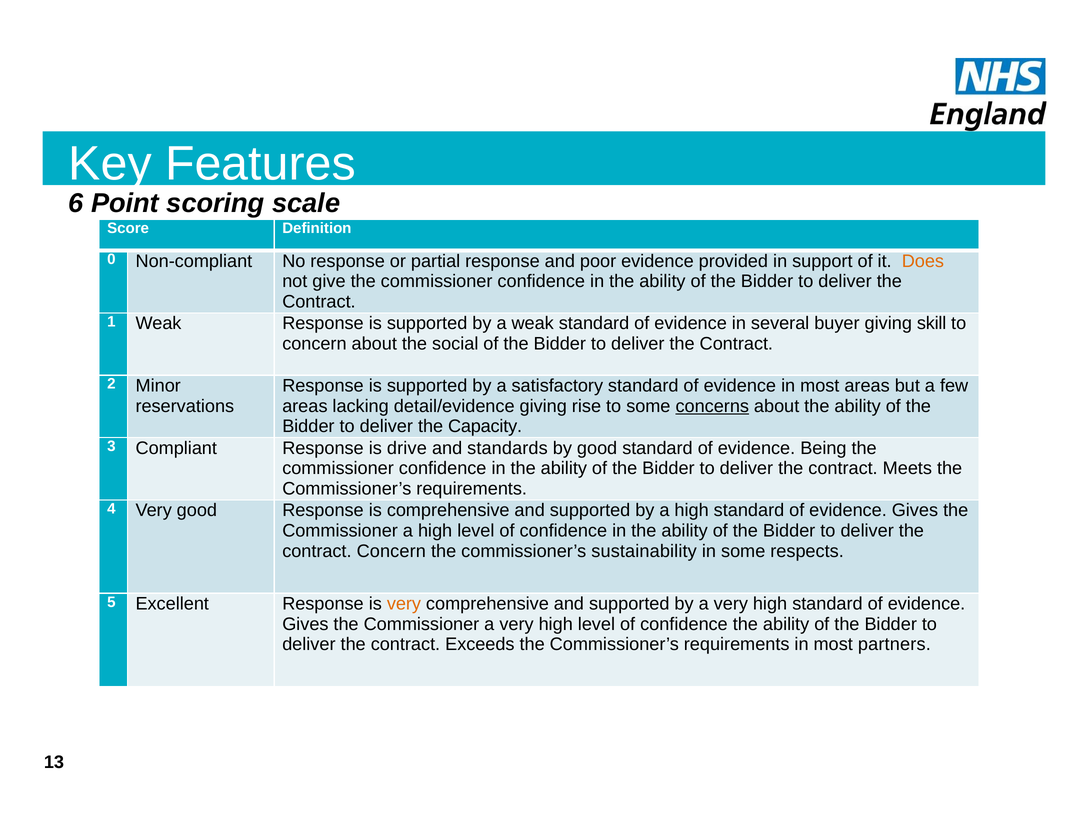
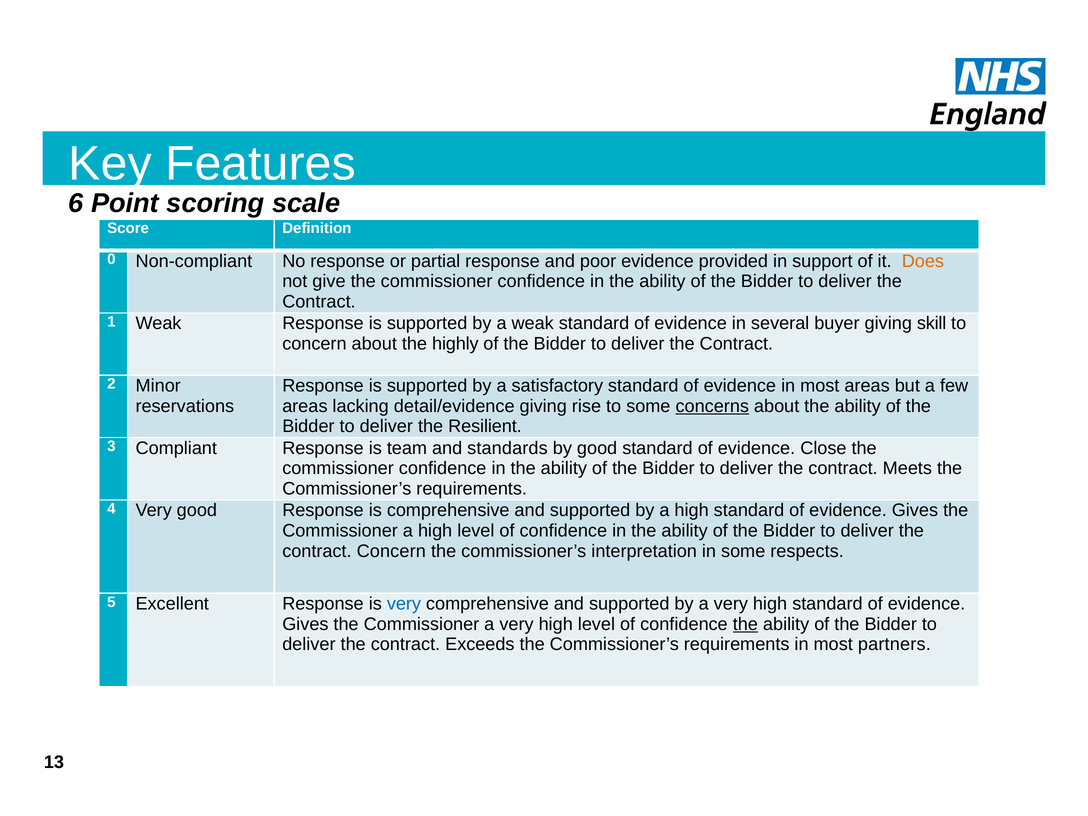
social: social -> highly
Capacity: Capacity -> Resilient
drive: drive -> team
Being: Being -> Close
sustainability: sustainability -> interpretation
very at (404, 604) colour: orange -> blue
the at (745, 624) underline: none -> present
